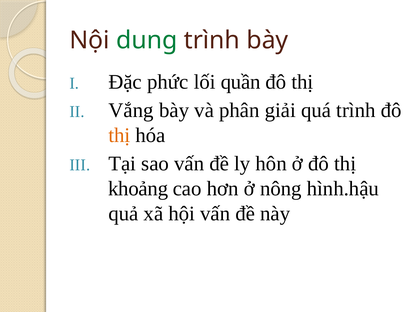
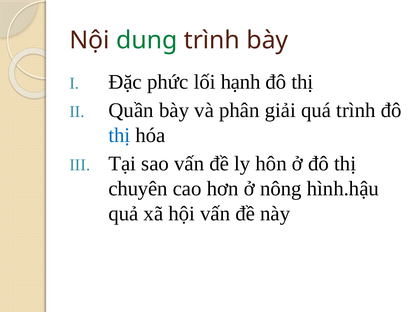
quần: quần -> hạnh
Vắng: Vắng -> Quần
thị at (119, 135) colour: orange -> blue
khoảng: khoảng -> chuyên
